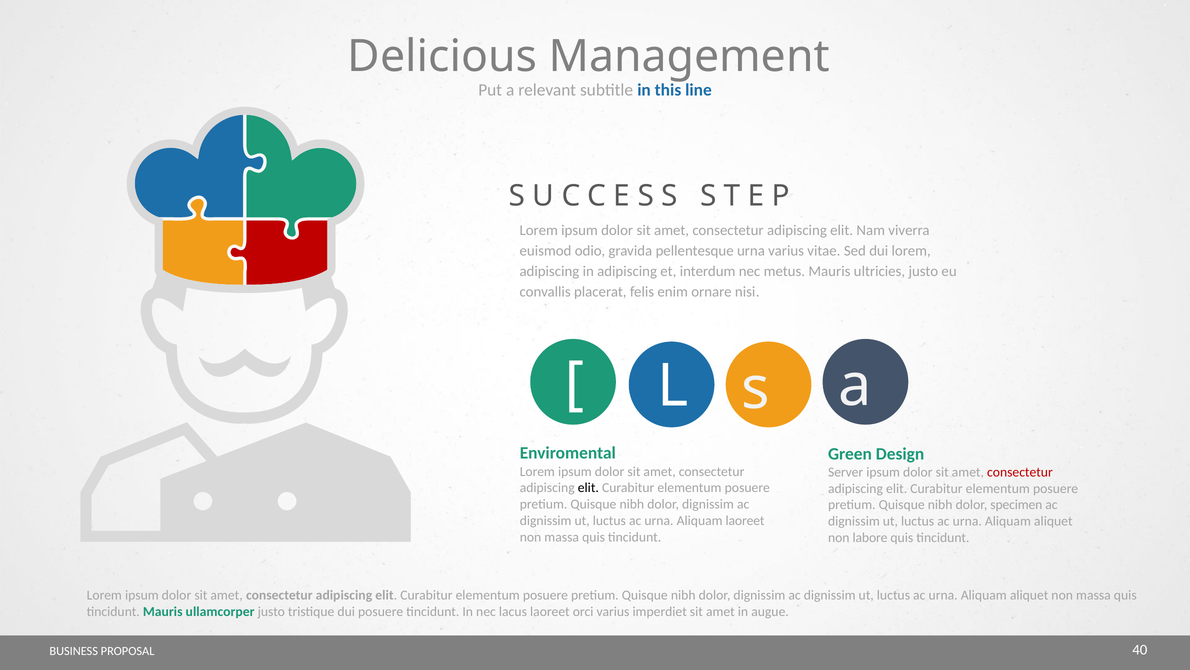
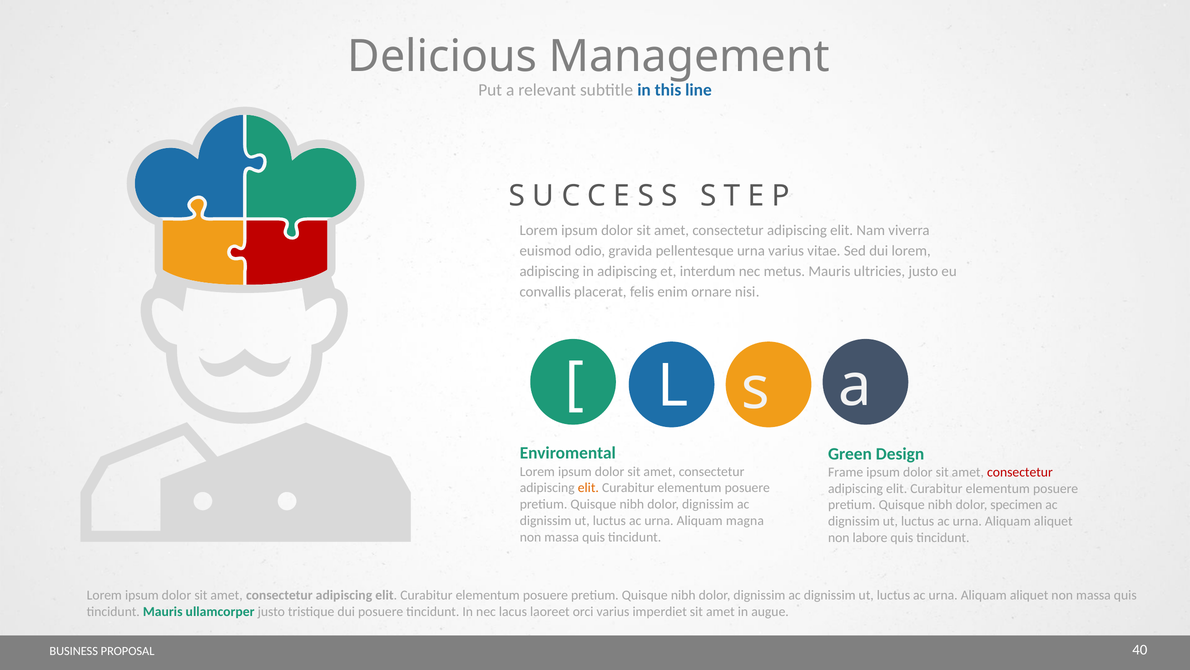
Server: Server -> Frame
elit at (588, 487) colour: black -> orange
Aliquam laoreet: laoreet -> magna
